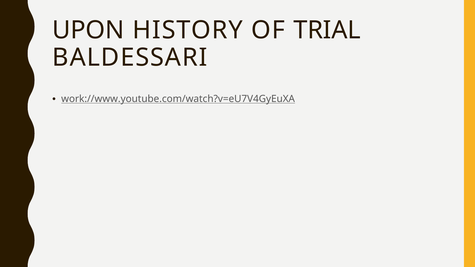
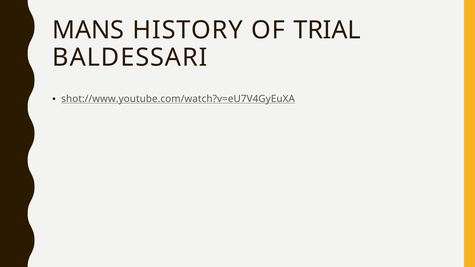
UPON: UPON -> MANS
work://www.youtube.com/watch?v=eU7V4GyEuXA: work://www.youtube.com/watch?v=eU7V4GyEuXA -> shot://www.youtube.com/watch?v=eU7V4GyEuXA
